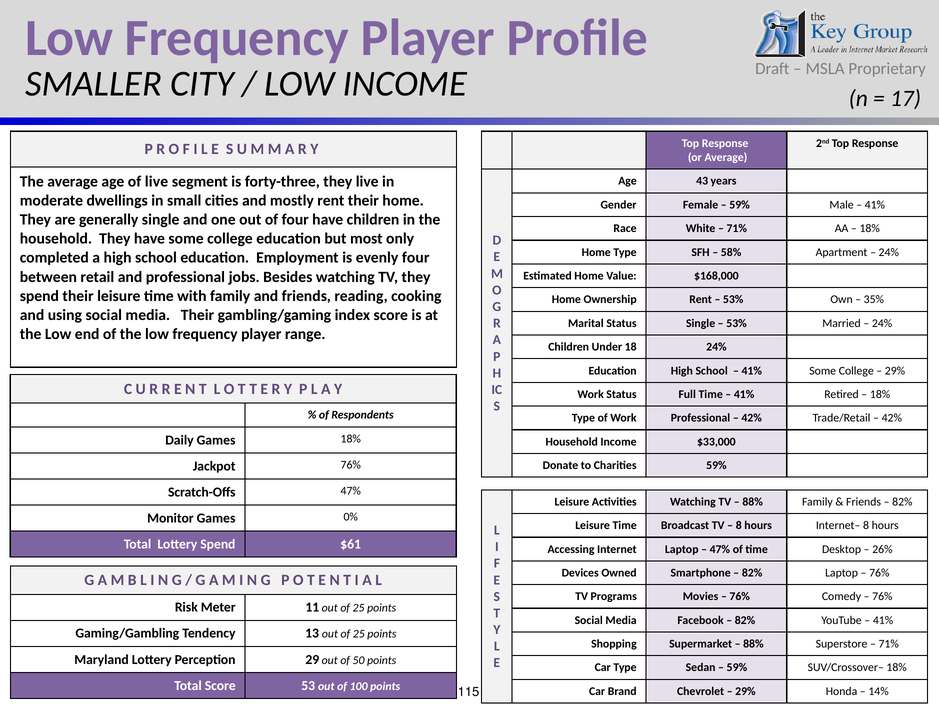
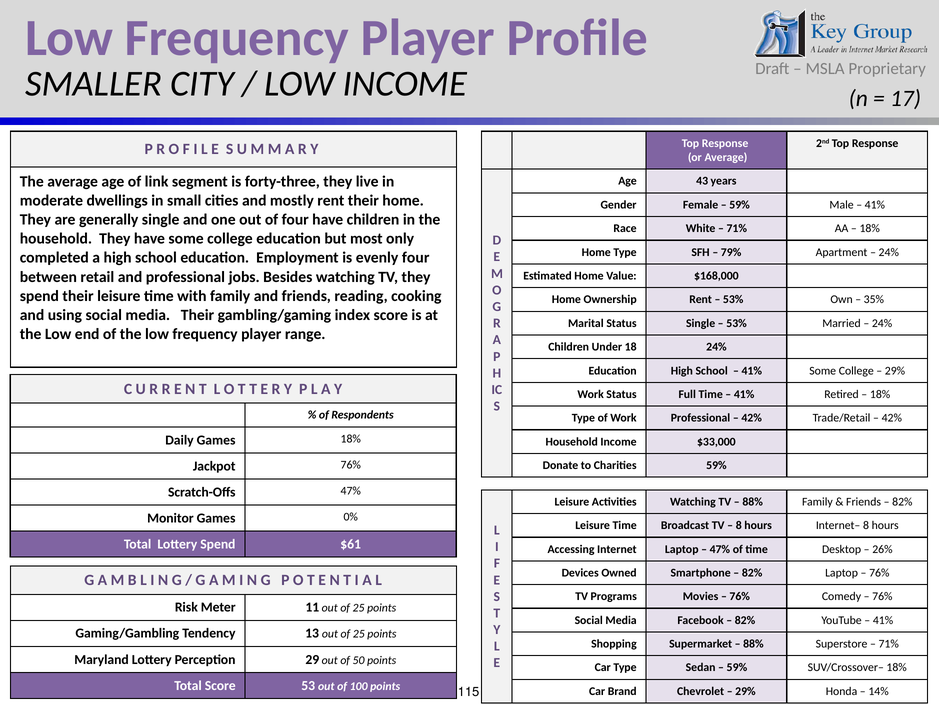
of live: live -> link
58%: 58% -> 79%
